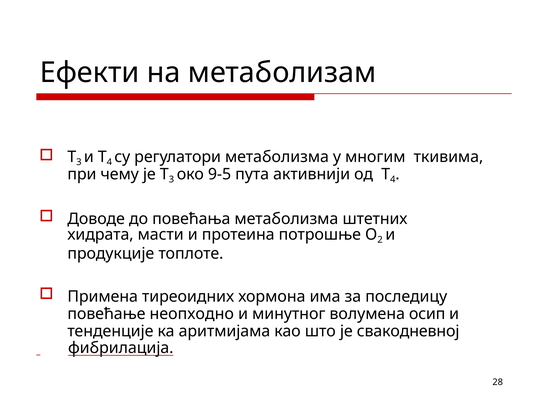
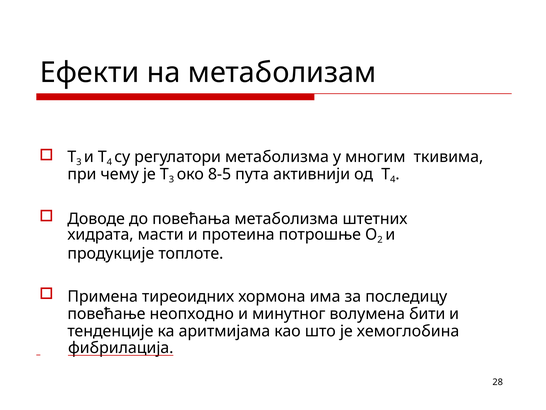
9-5: 9-5 -> 8-5
осип: осип -> бити
свакодневној: свакодневној -> хемоглобина
